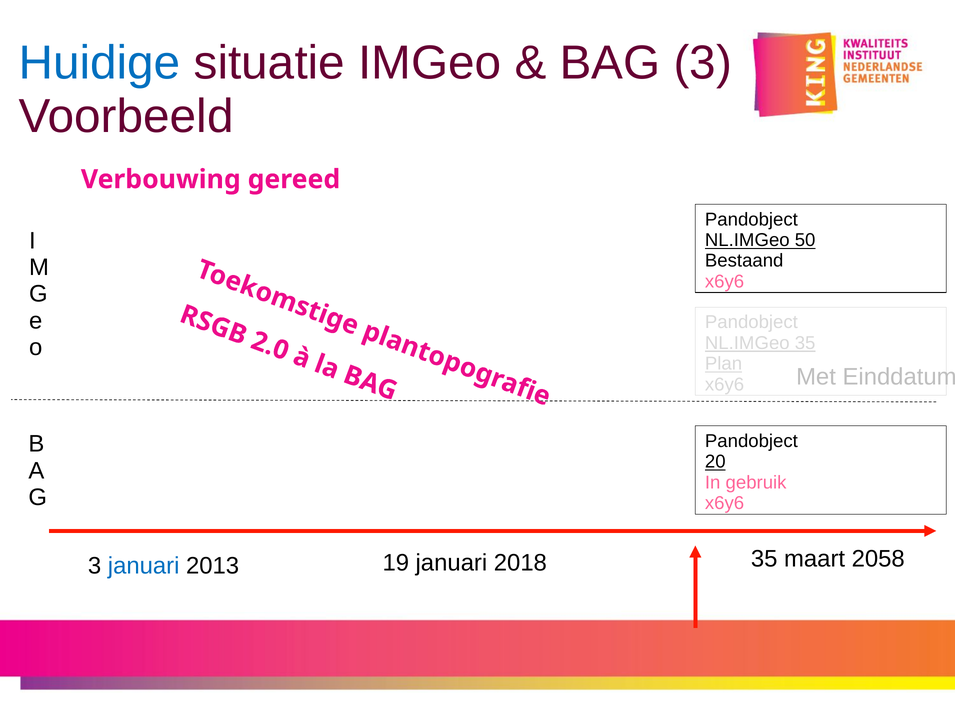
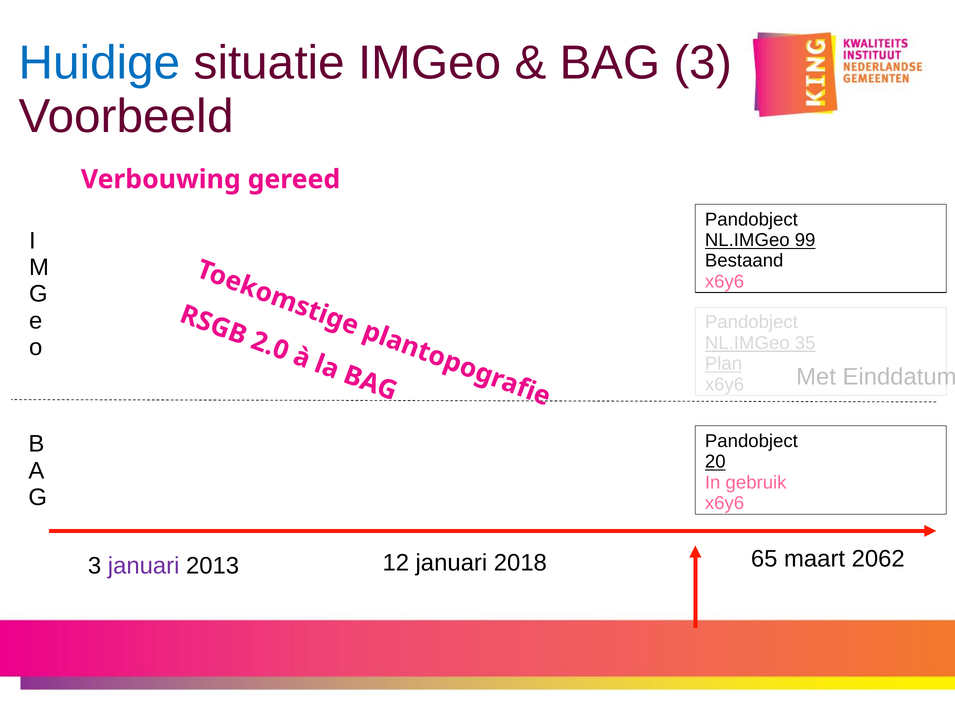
50: 50 -> 99
januari at (144, 566) colour: blue -> purple
19: 19 -> 12
2018 35: 35 -> 65
2058: 2058 -> 2062
